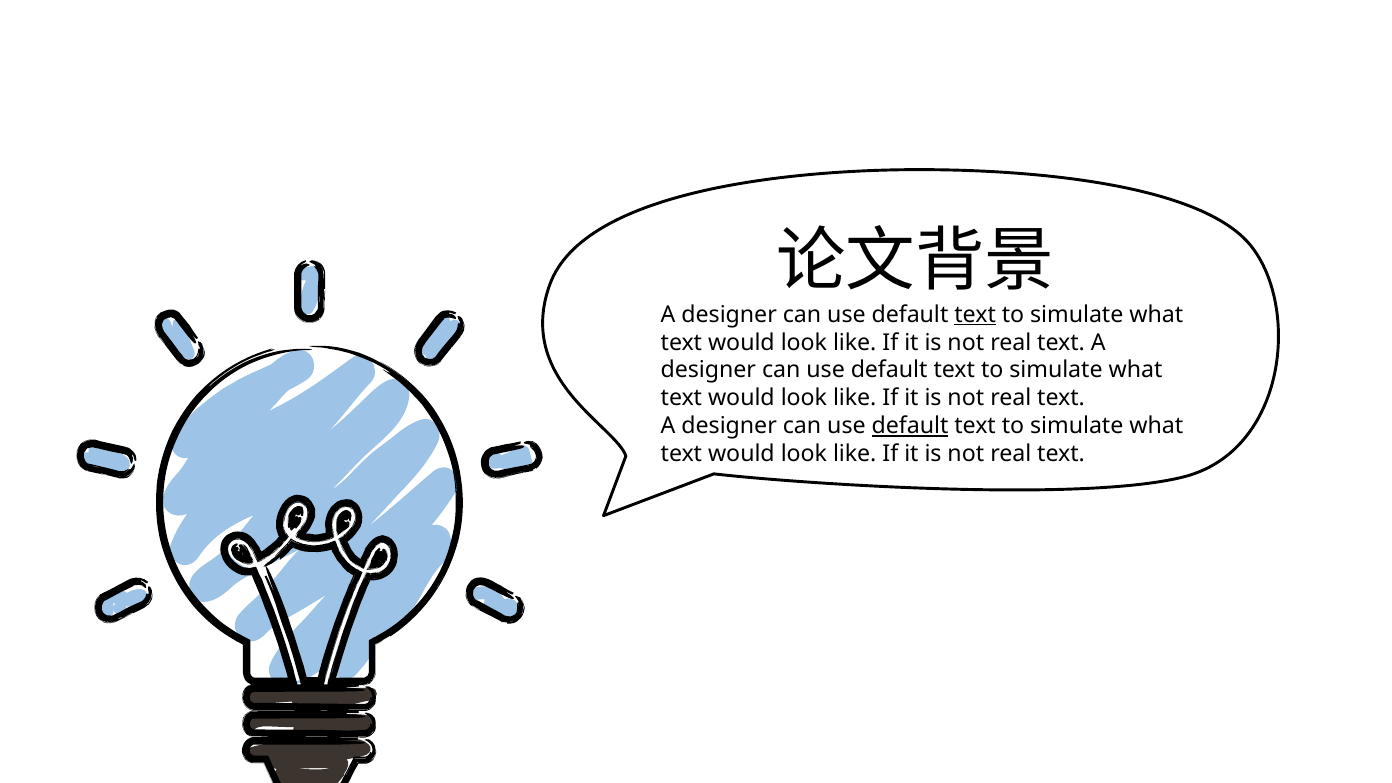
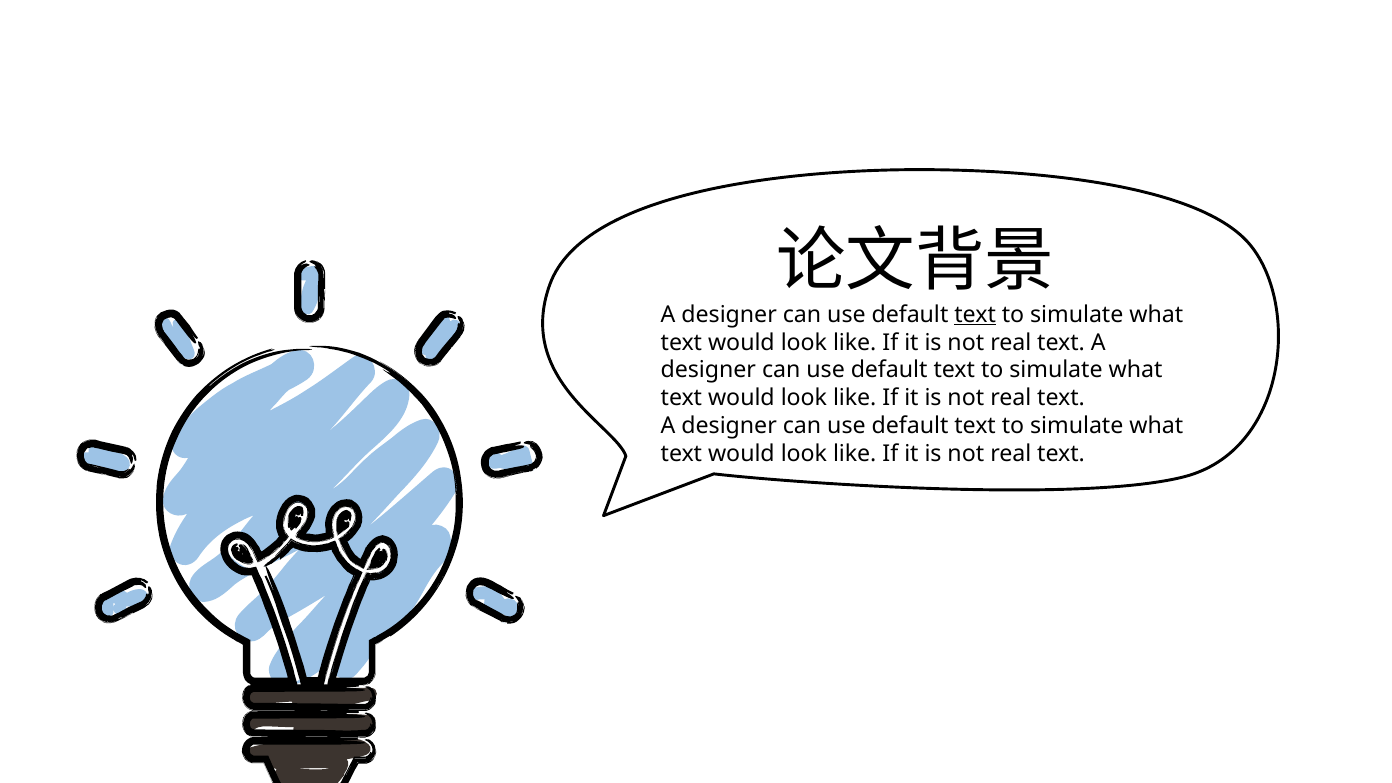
default at (910, 426) underline: present -> none
